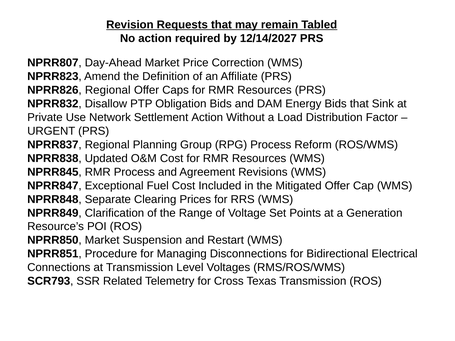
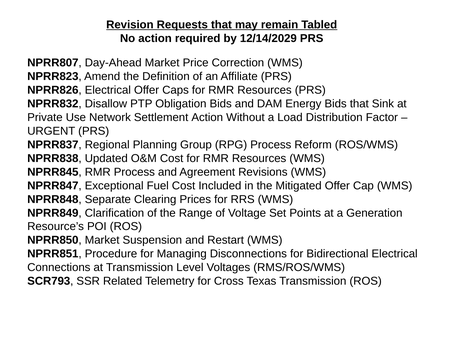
12/14/2027: 12/14/2027 -> 12/14/2029
NPRR826 Regional: Regional -> Electrical
